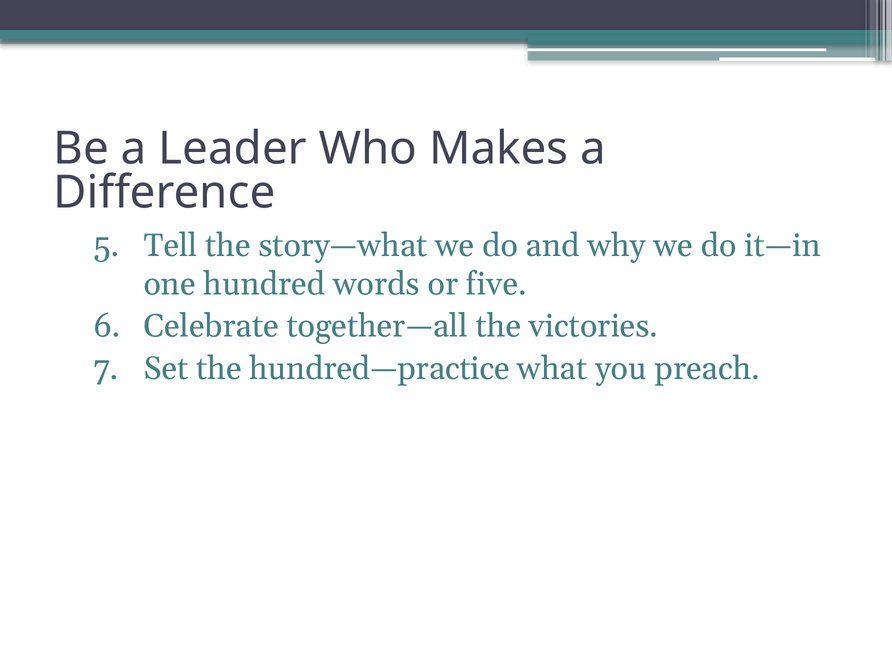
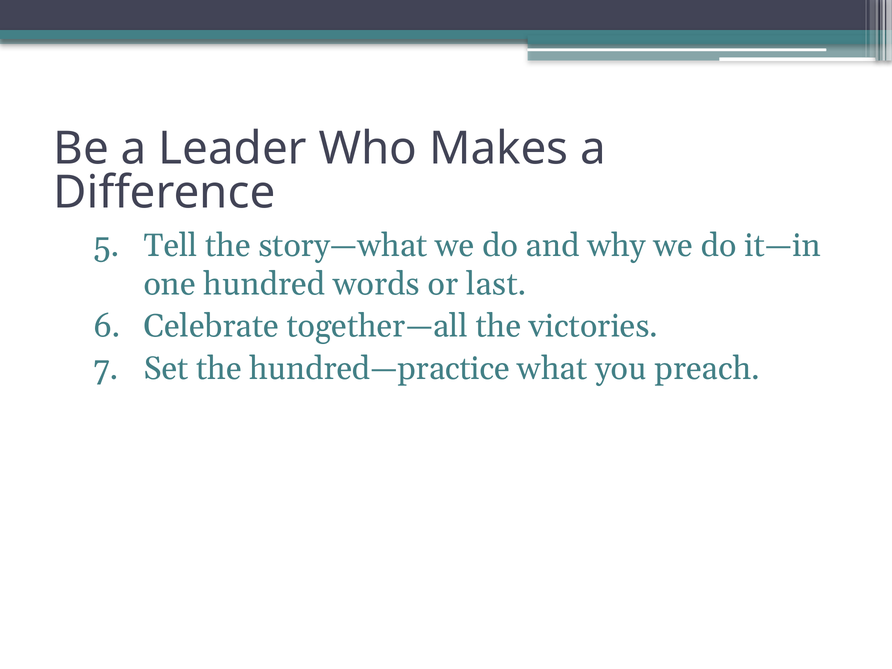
five: five -> last
